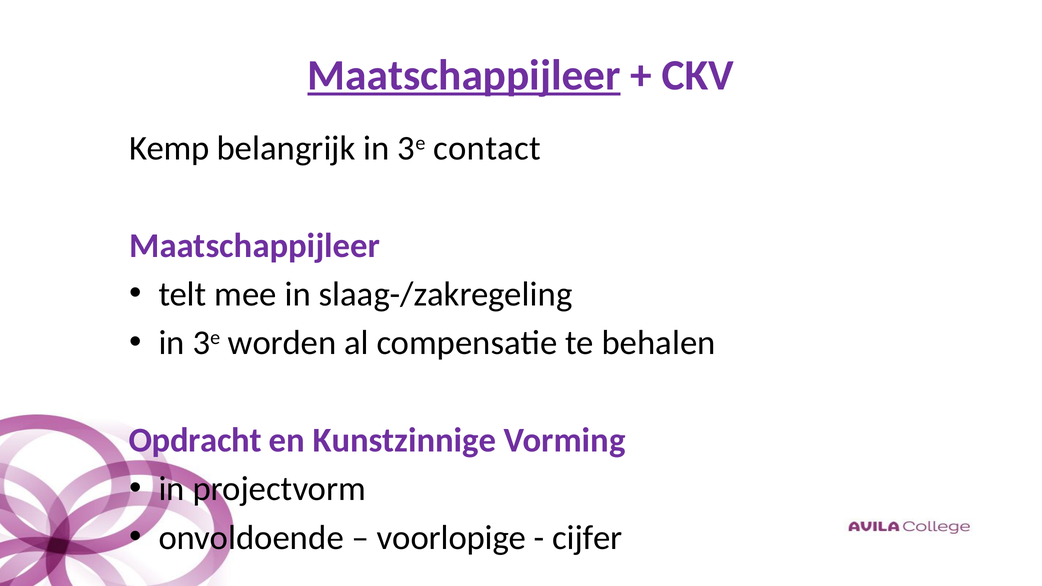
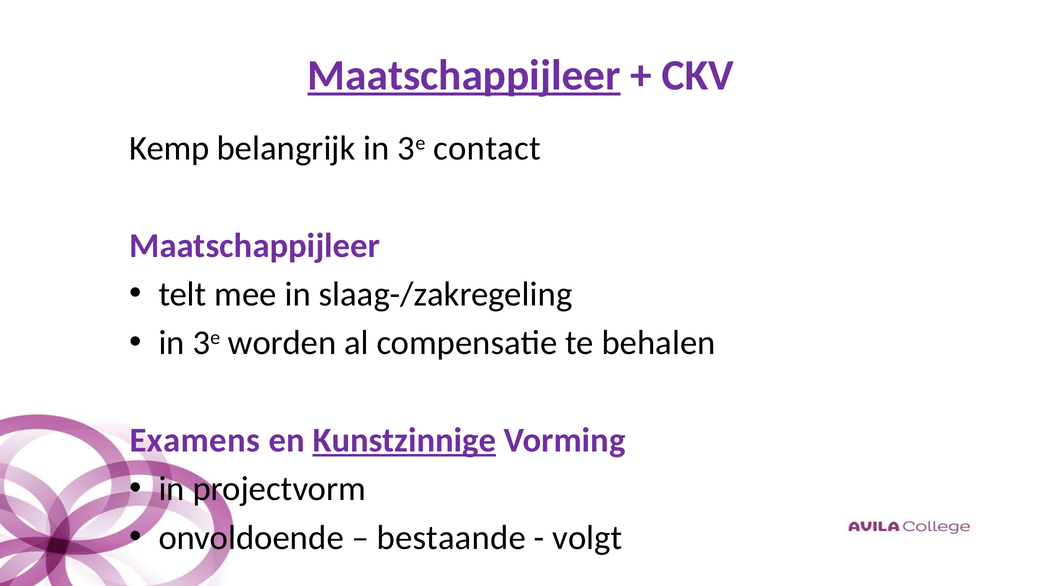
Opdracht: Opdracht -> Examens
Kunstzinnige underline: none -> present
voorlopige: voorlopige -> bestaande
cijfer: cijfer -> volgt
